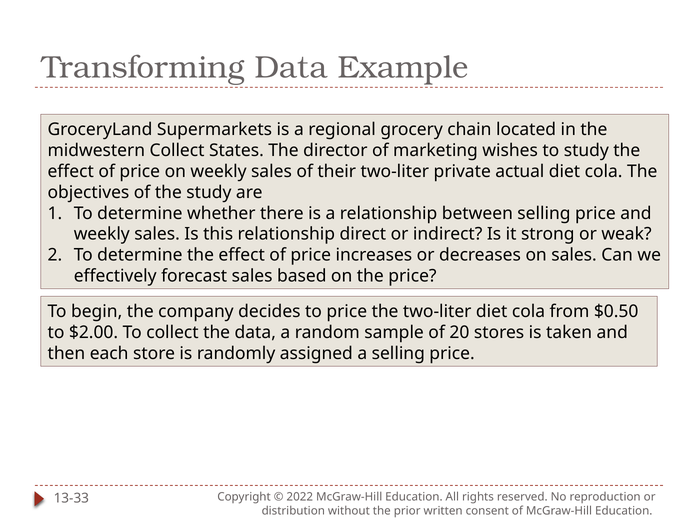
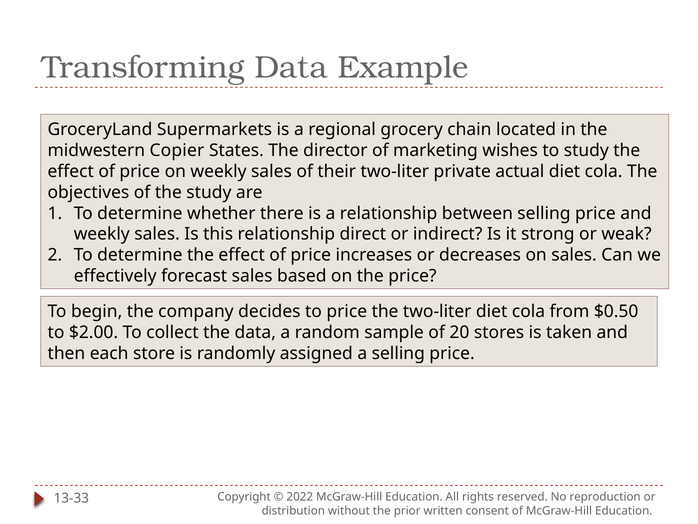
midwestern Collect: Collect -> Copier
